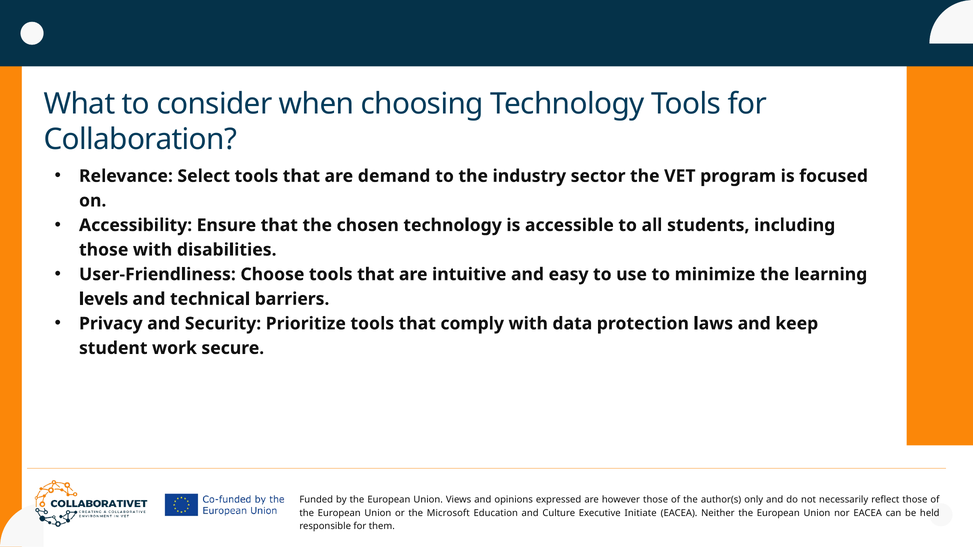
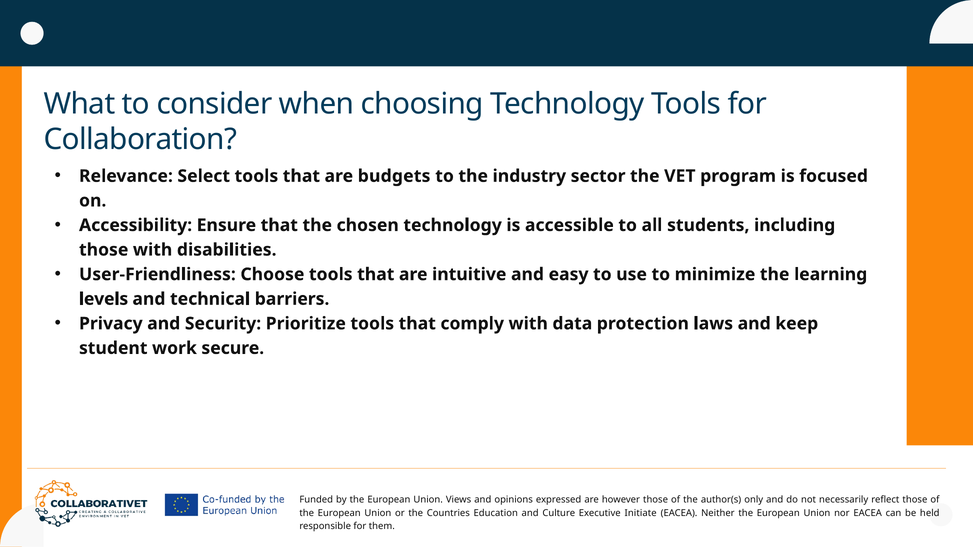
demand: demand -> budgets
Microsoft: Microsoft -> Countries
